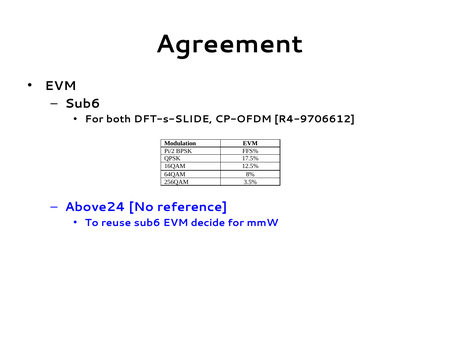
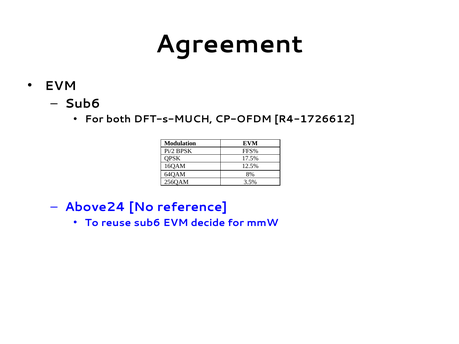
DFT-s-SLIDE: DFT-s-SLIDE -> DFT-s-MUCH
R4-9706612: R4-9706612 -> R4-1726612
